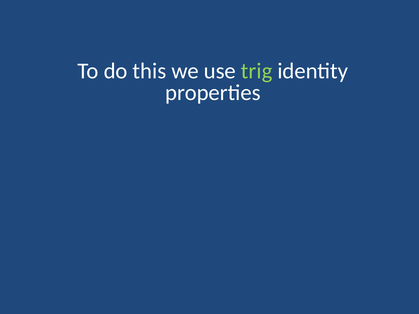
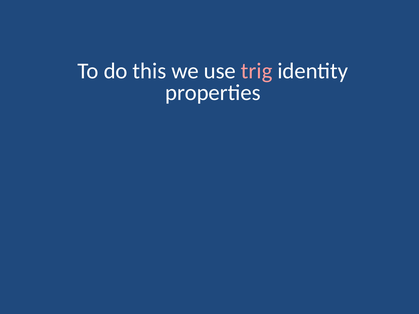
trig colour: light green -> pink
